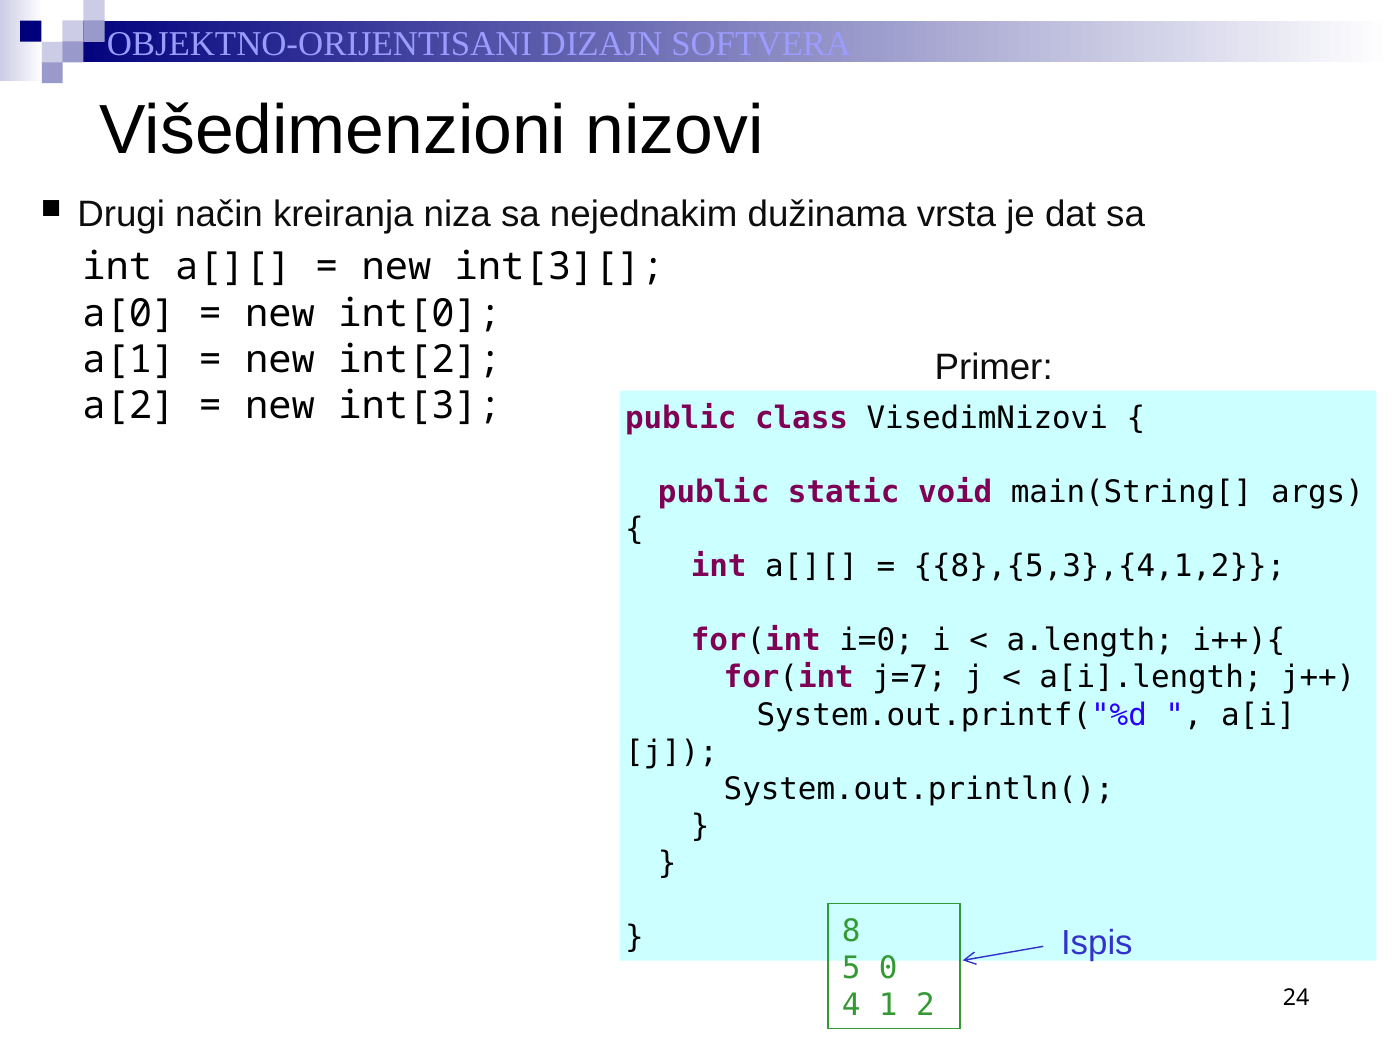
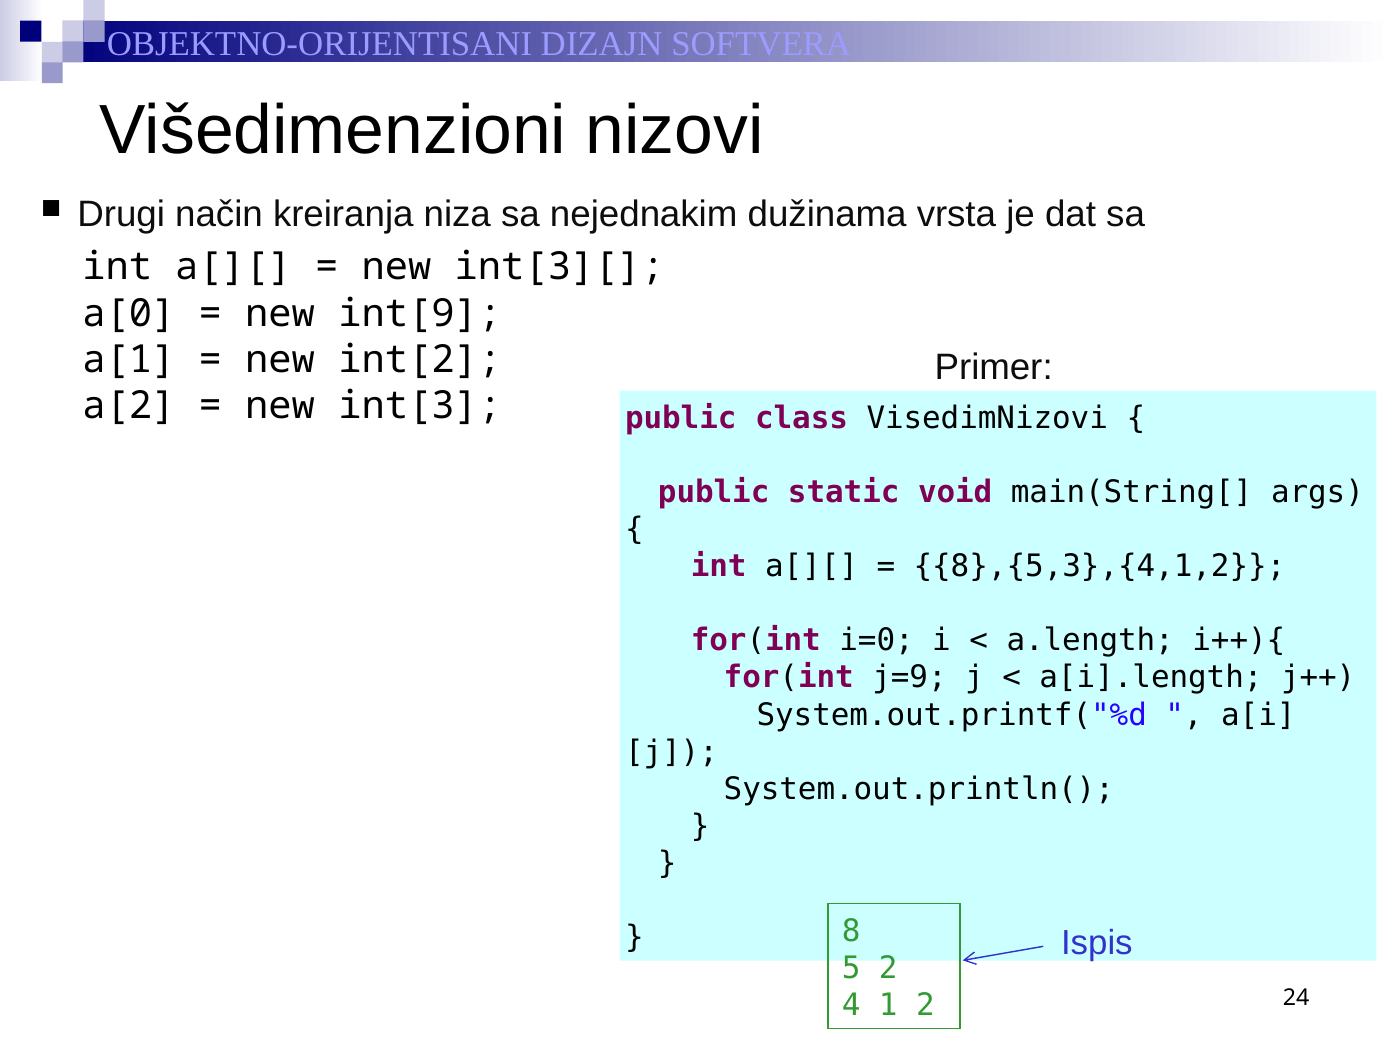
int[0: int[0 -> int[9
j=7: j=7 -> j=9
5 0: 0 -> 2
